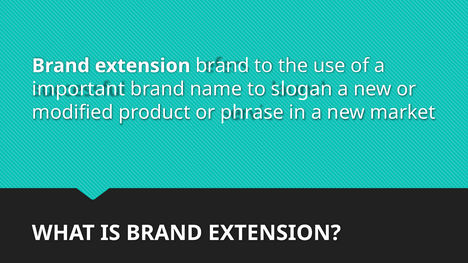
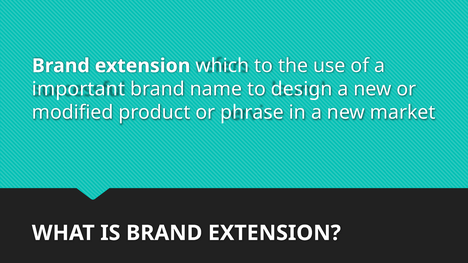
extension brand: brand -> which
slogan: slogan -> design
